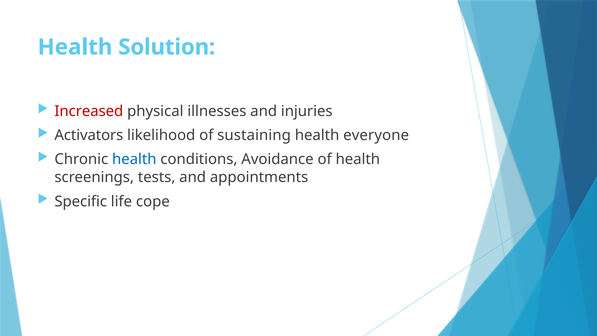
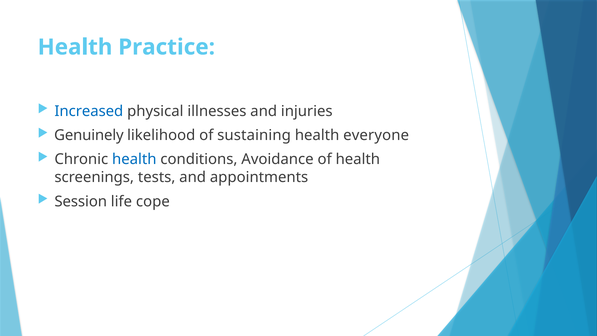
Solution: Solution -> Practice
Increased colour: red -> blue
Activators: Activators -> Genuinely
Specific: Specific -> Session
